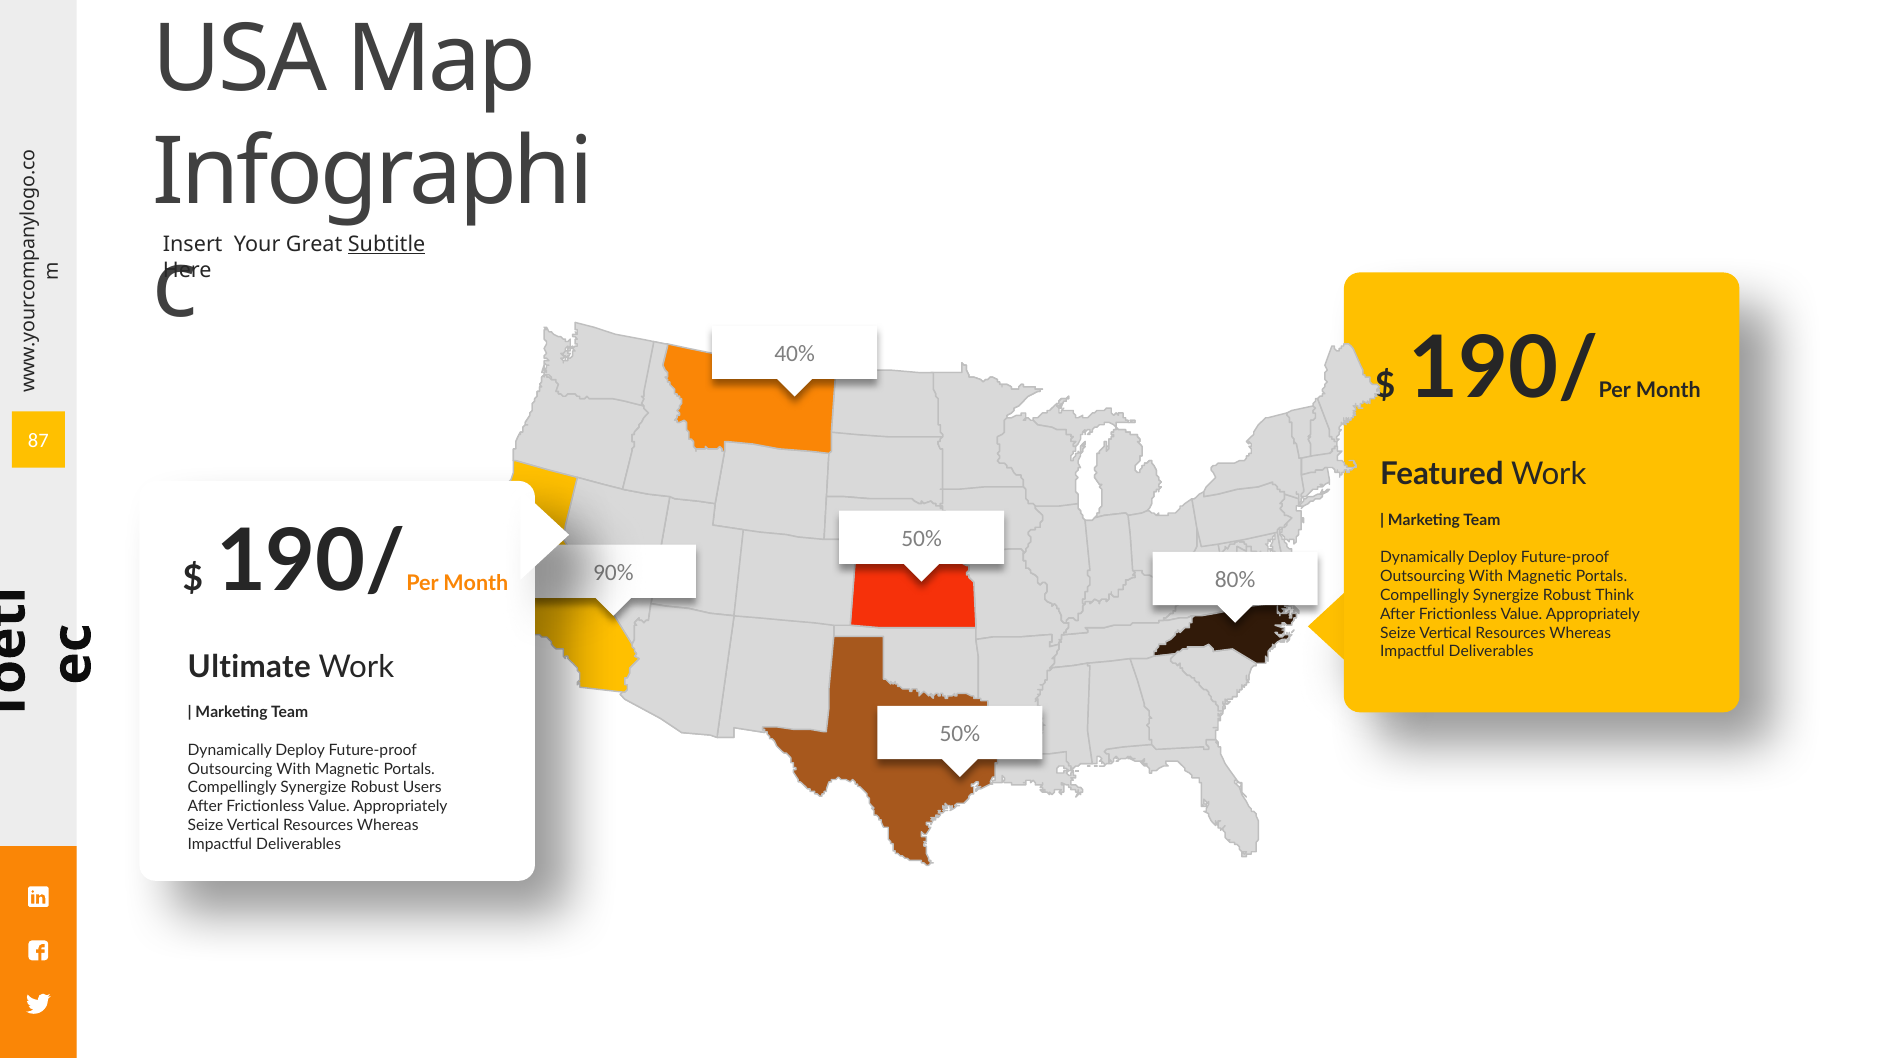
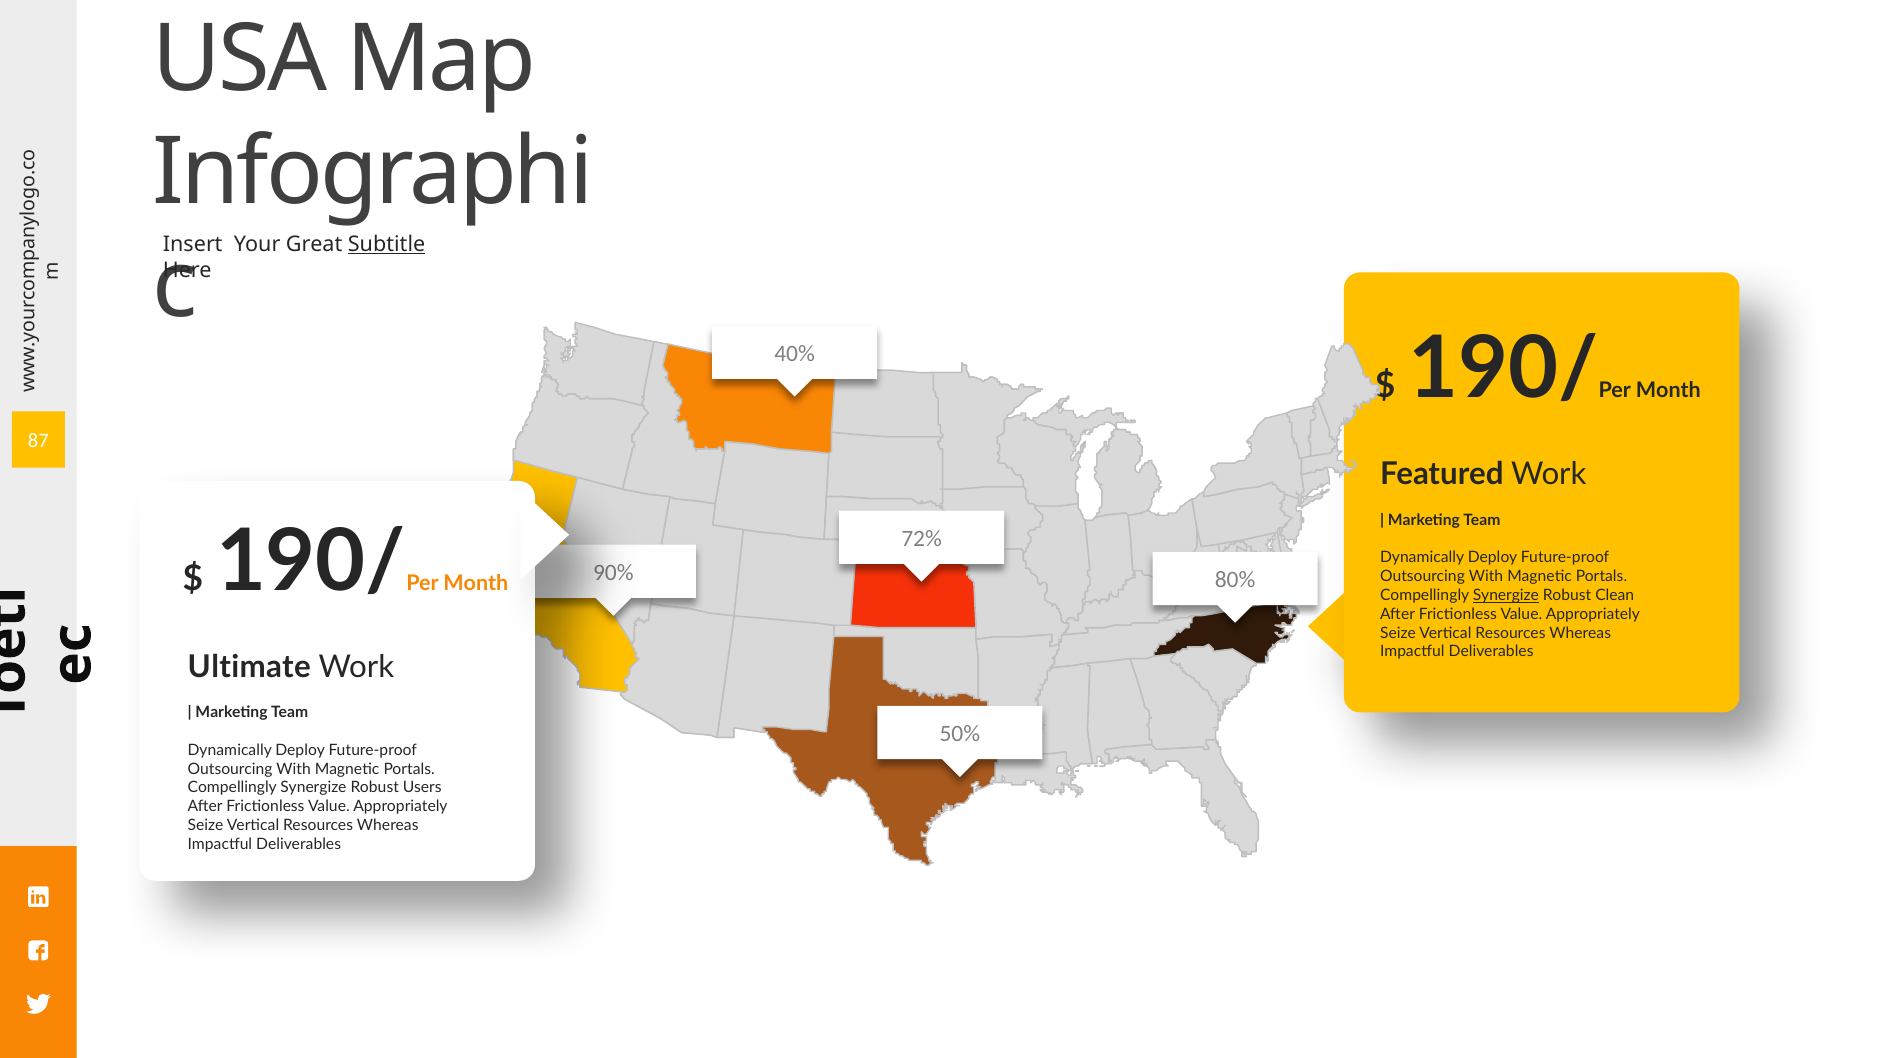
50% at (922, 539): 50% -> 72%
Synergize at (1506, 595) underline: none -> present
Think: Think -> Clean
